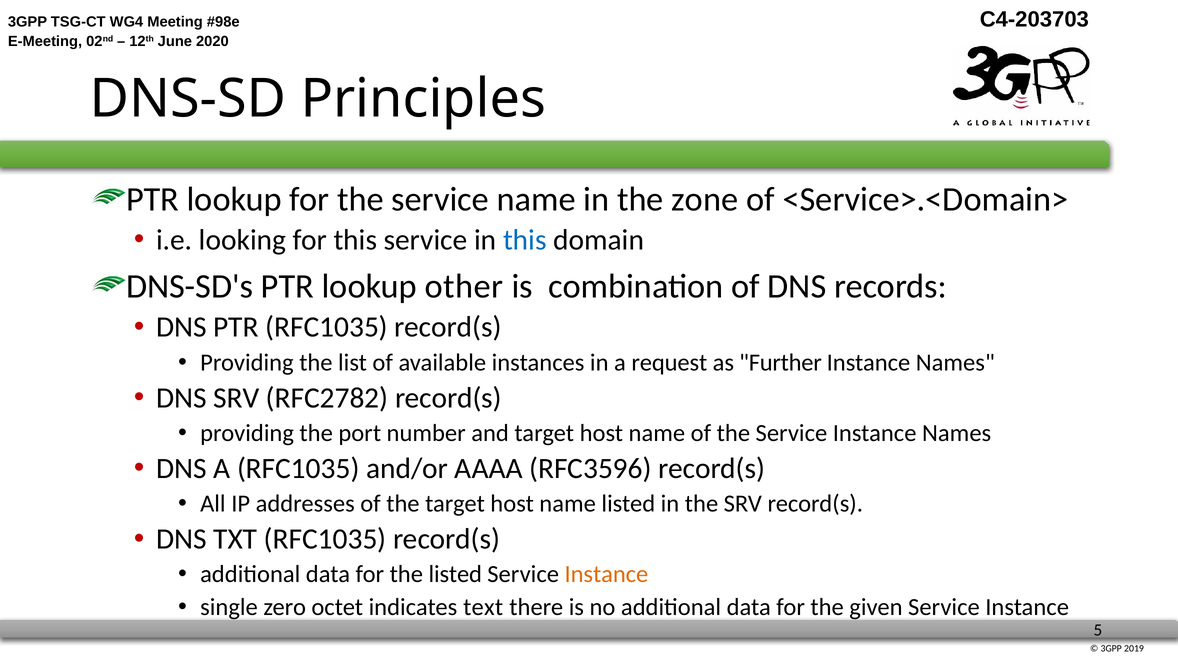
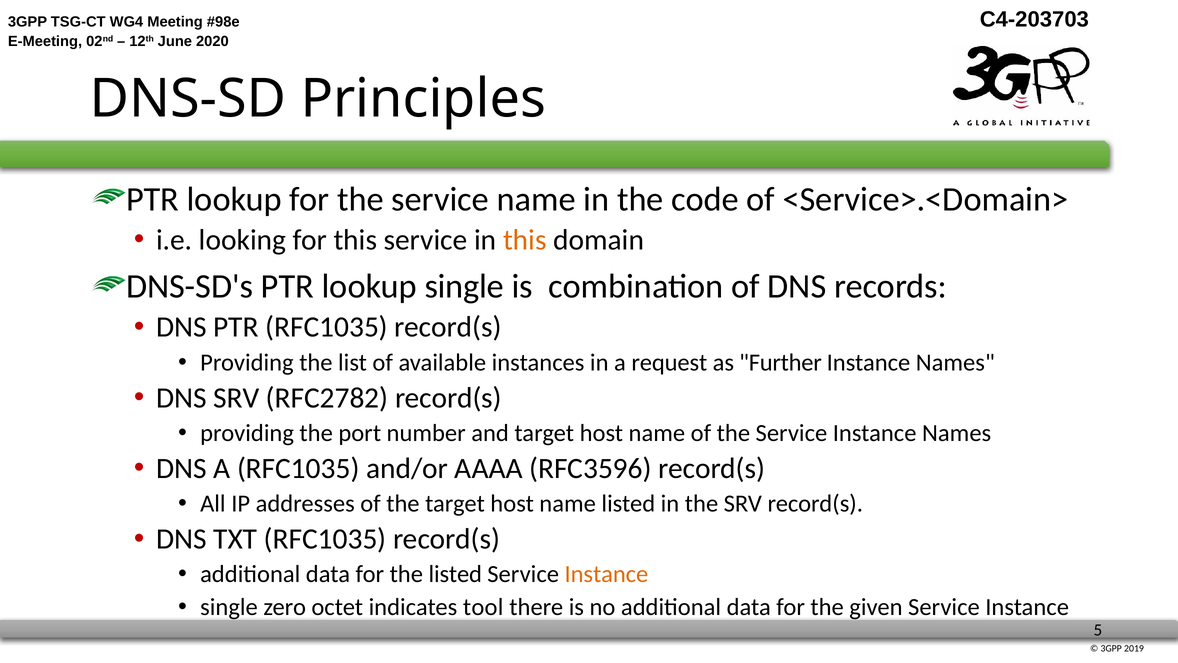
zone: zone -> code
this at (525, 240) colour: blue -> orange
lookup other: other -> single
text: text -> tool
